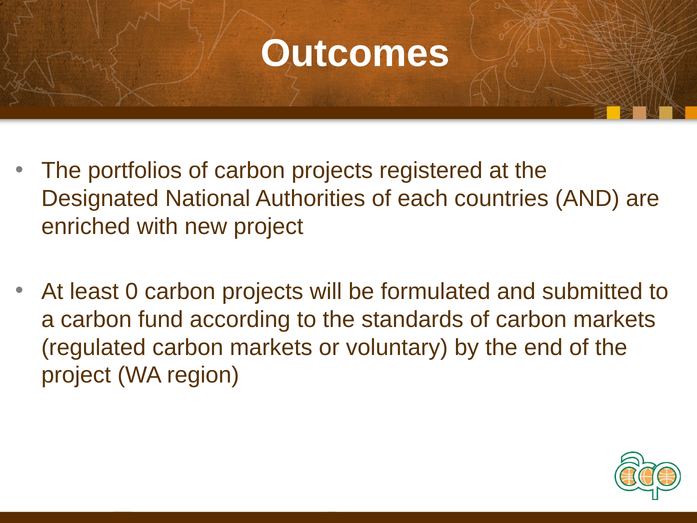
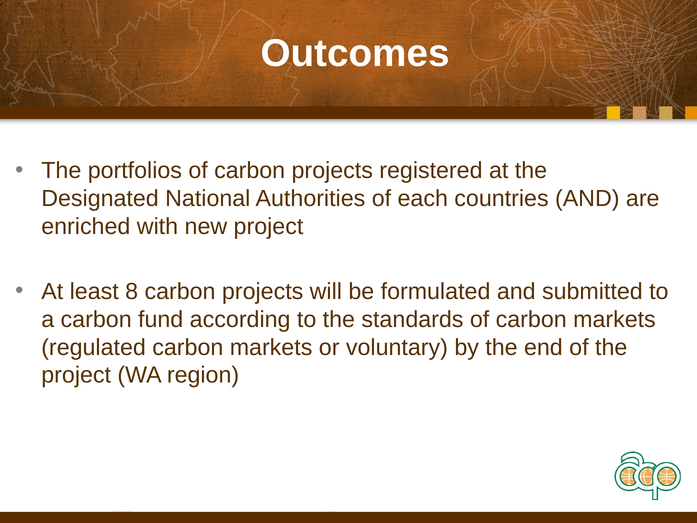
0: 0 -> 8
